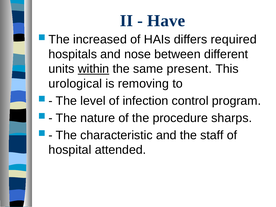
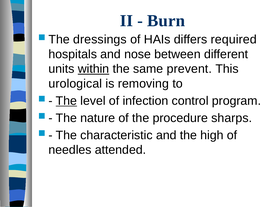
Have: Have -> Burn
increased: increased -> dressings
present: present -> prevent
The at (66, 101) underline: none -> present
staff: staff -> high
hospital: hospital -> needles
